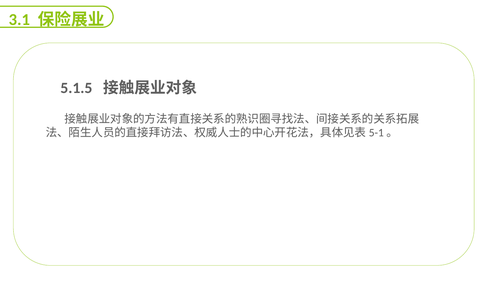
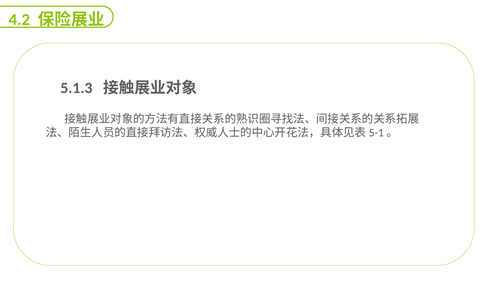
3.1: 3.1 -> 4.2
5.1.5: 5.1.5 -> 5.1.3
